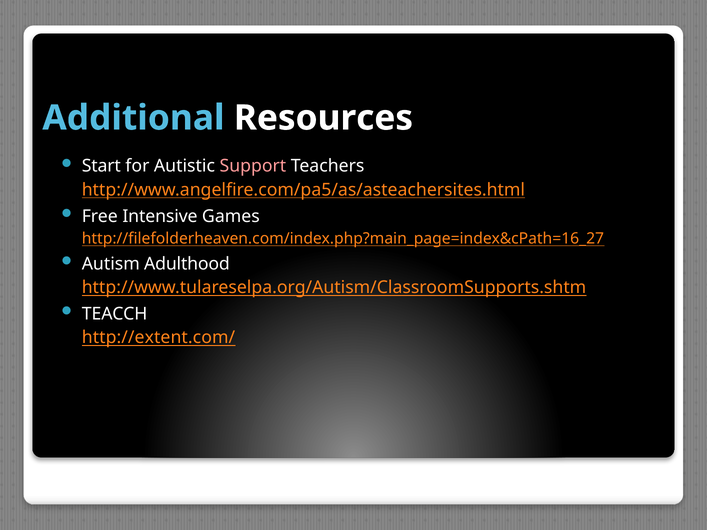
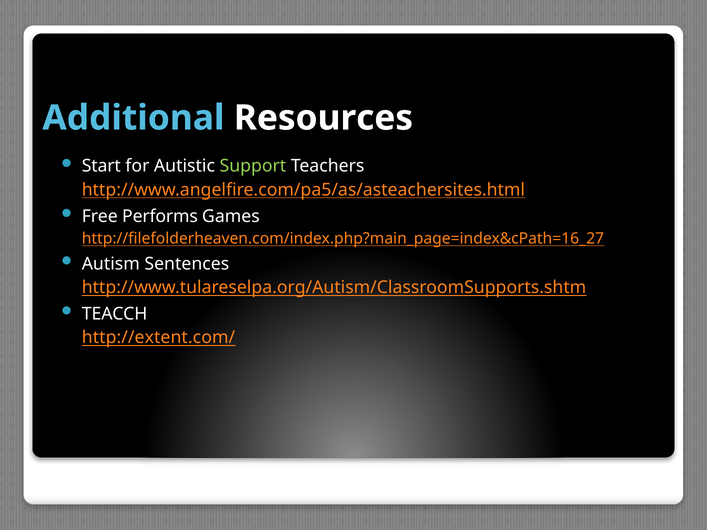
Support colour: pink -> light green
Intensive: Intensive -> Performs
Adulthood: Adulthood -> Sentences
